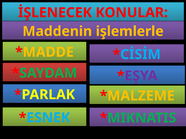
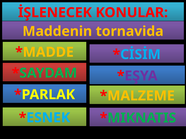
işlemlerle: işlemlerle -> tornavida
